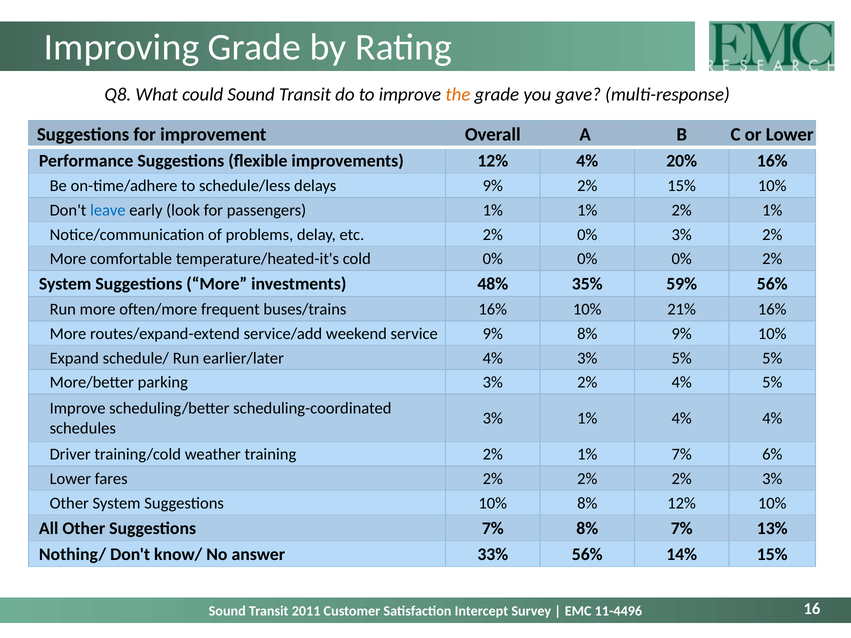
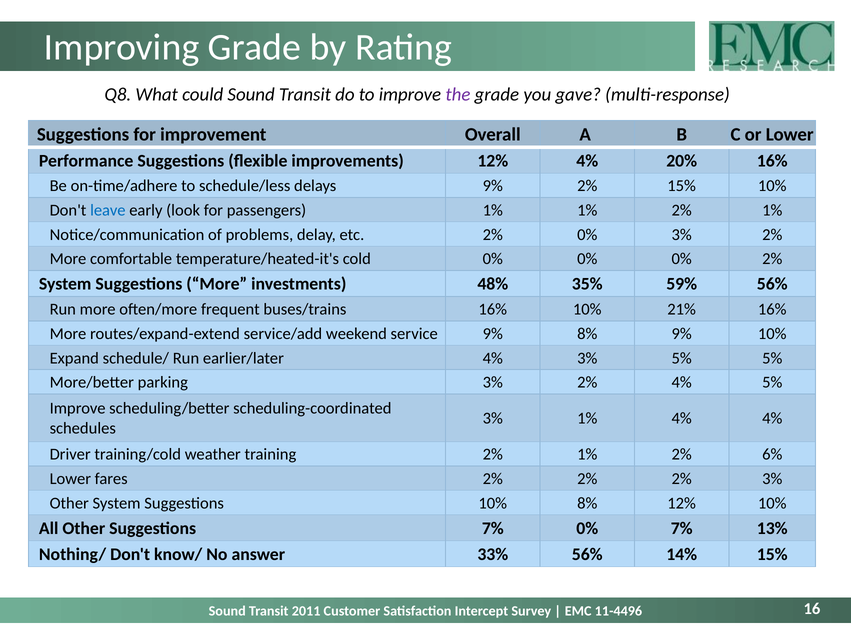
the colour: orange -> purple
2% 1% 7%: 7% -> 2%
7% 8%: 8% -> 0%
